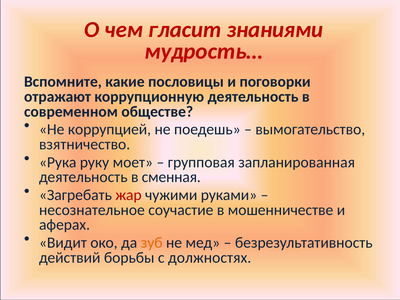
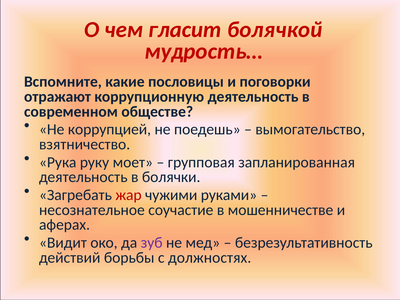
знаниями: знаниями -> болячкой
сменная: сменная -> болячки
зуб colour: orange -> purple
